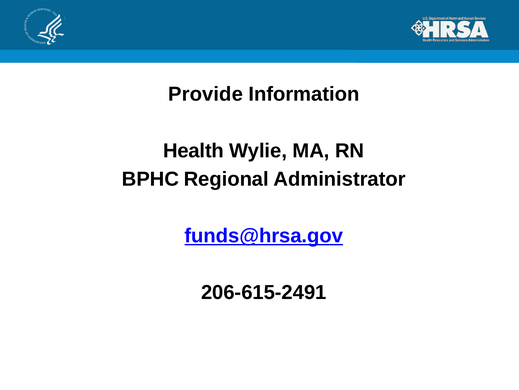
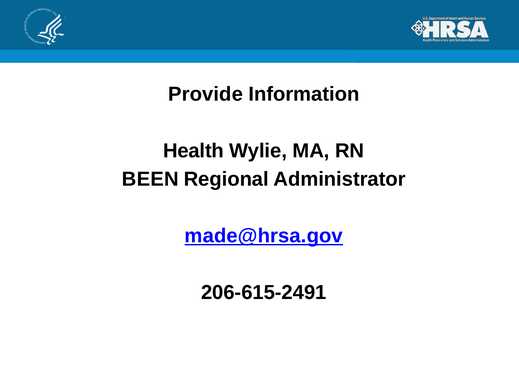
BPHC: BPHC -> BEEN
funds@hrsa.gov: funds@hrsa.gov -> made@hrsa.gov
